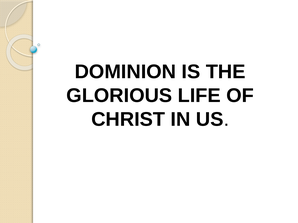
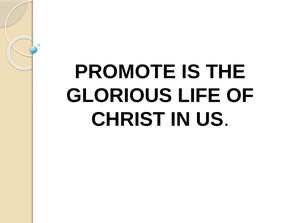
DOMINION: DOMINION -> PROMOTE
